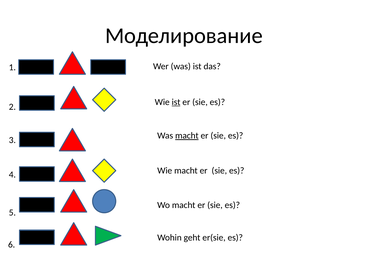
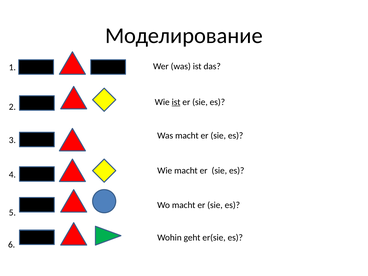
macht at (187, 136) underline: present -> none
